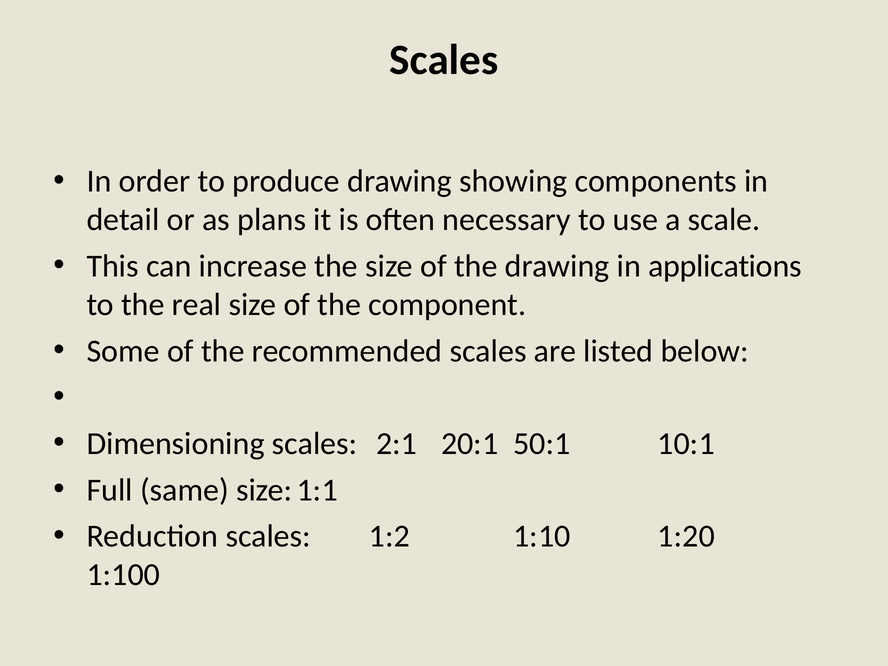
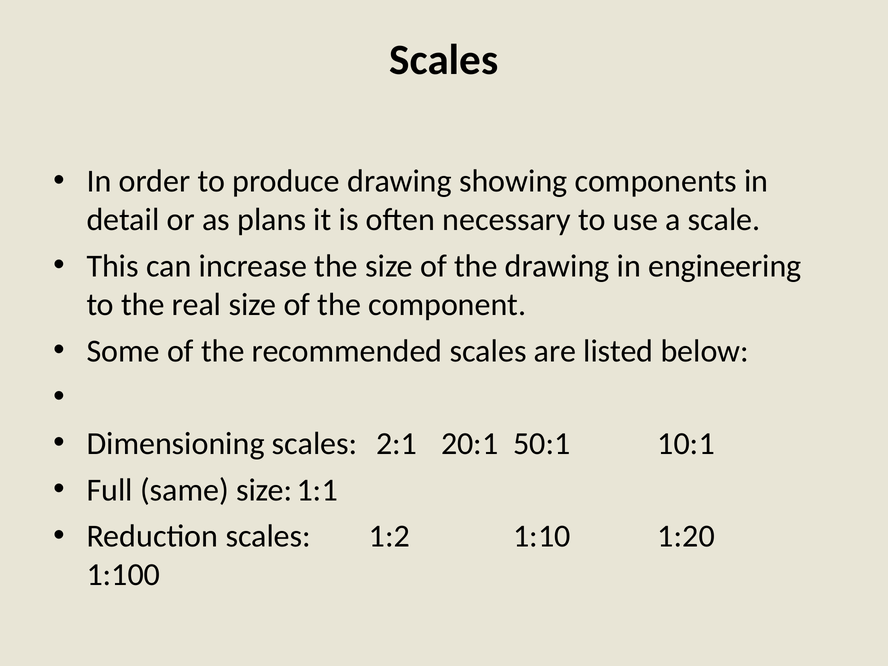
applications: applications -> engineering
